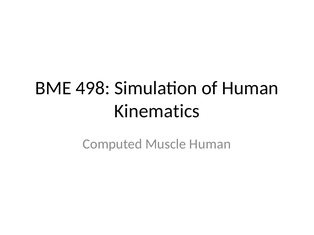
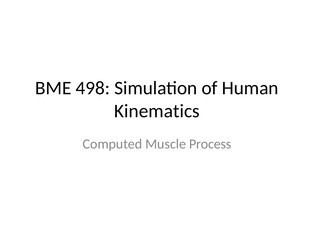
Muscle Human: Human -> Process
